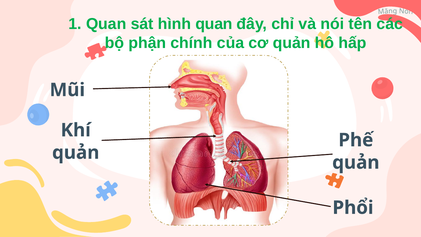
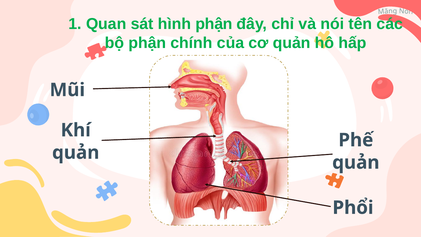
hình quan: quan -> phận
